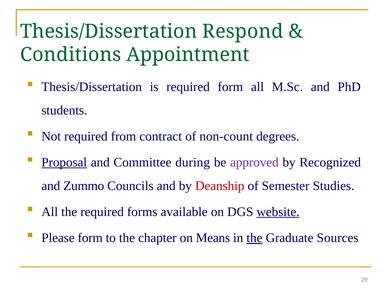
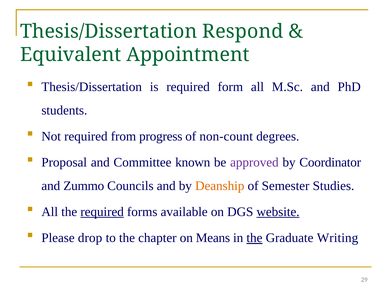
Conditions: Conditions -> Equivalent
contract: contract -> progress
Proposal underline: present -> none
during: during -> known
Recognized: Recognized -> Coordinator
Deanship colour: red -> orange
required at (102, 212) underline: none -> present
Please form: form -> drop
Sources: Sources -> Writing
